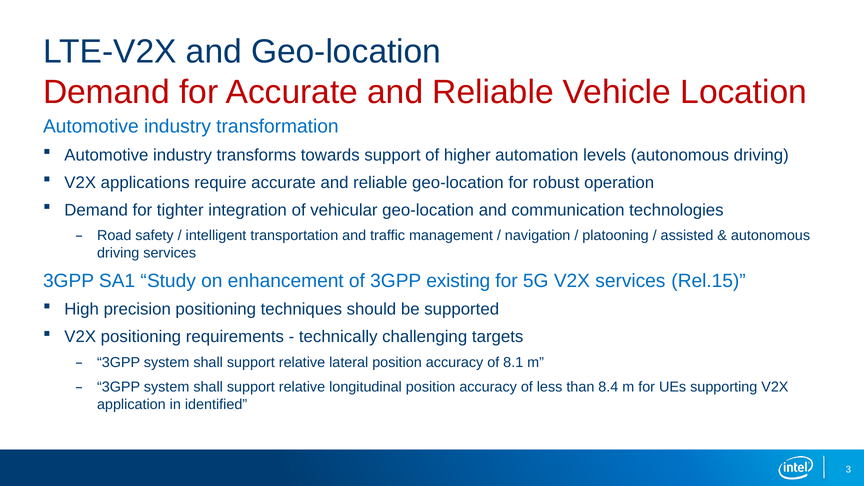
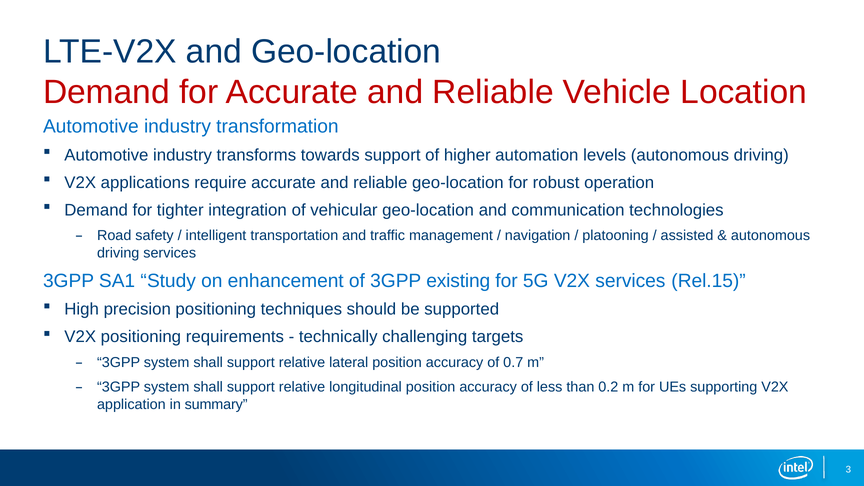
8.1: 8.1 -> 0.7
8.4: 8.4 -> 0.2
identified: identified -> summary
